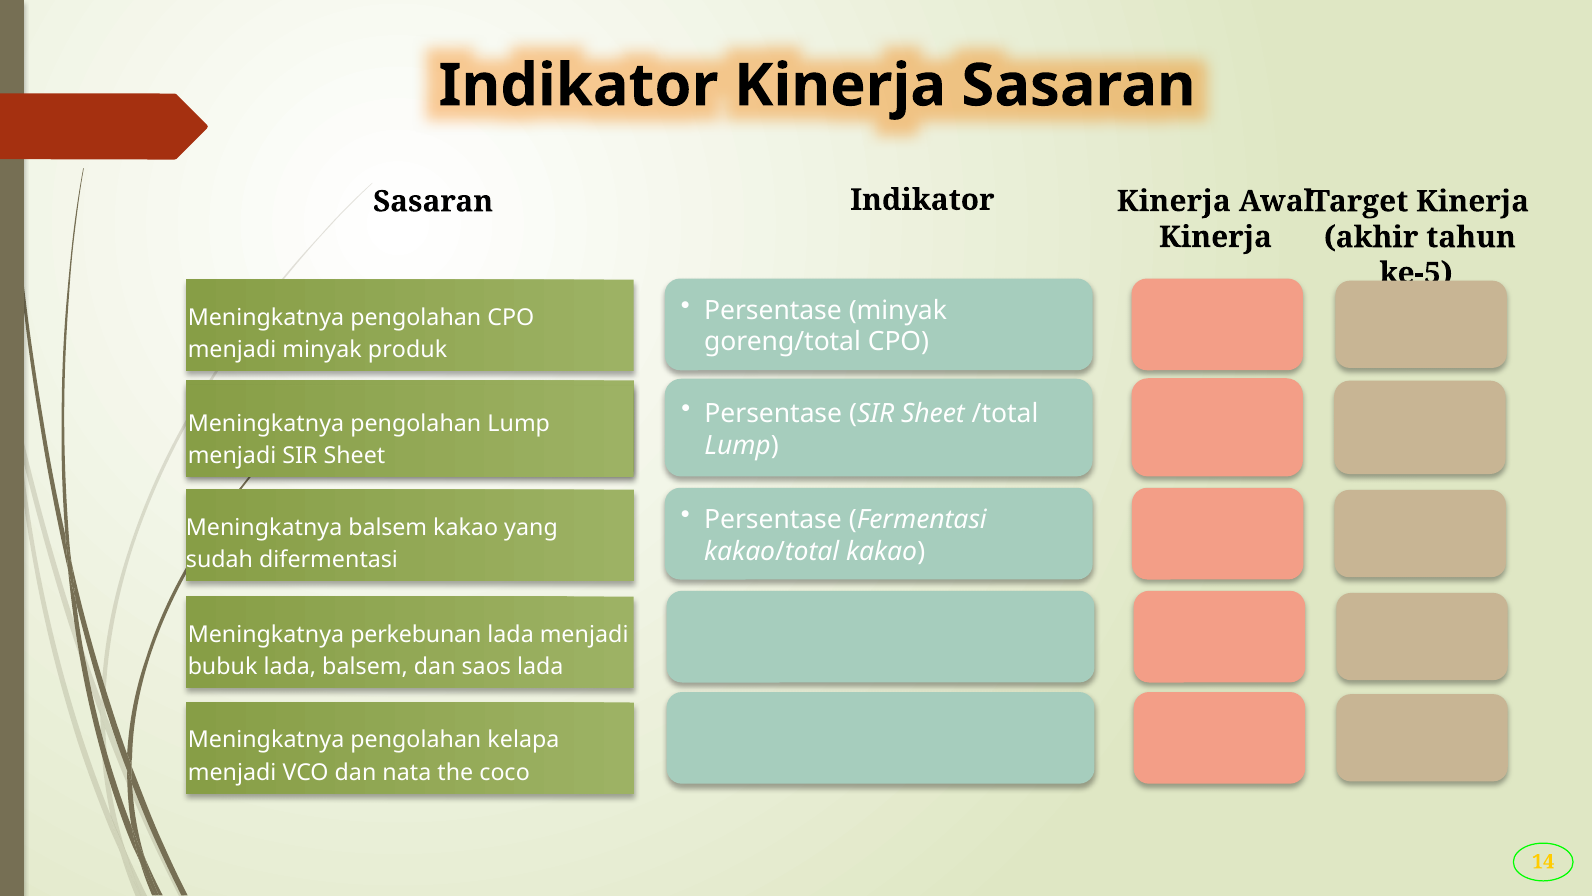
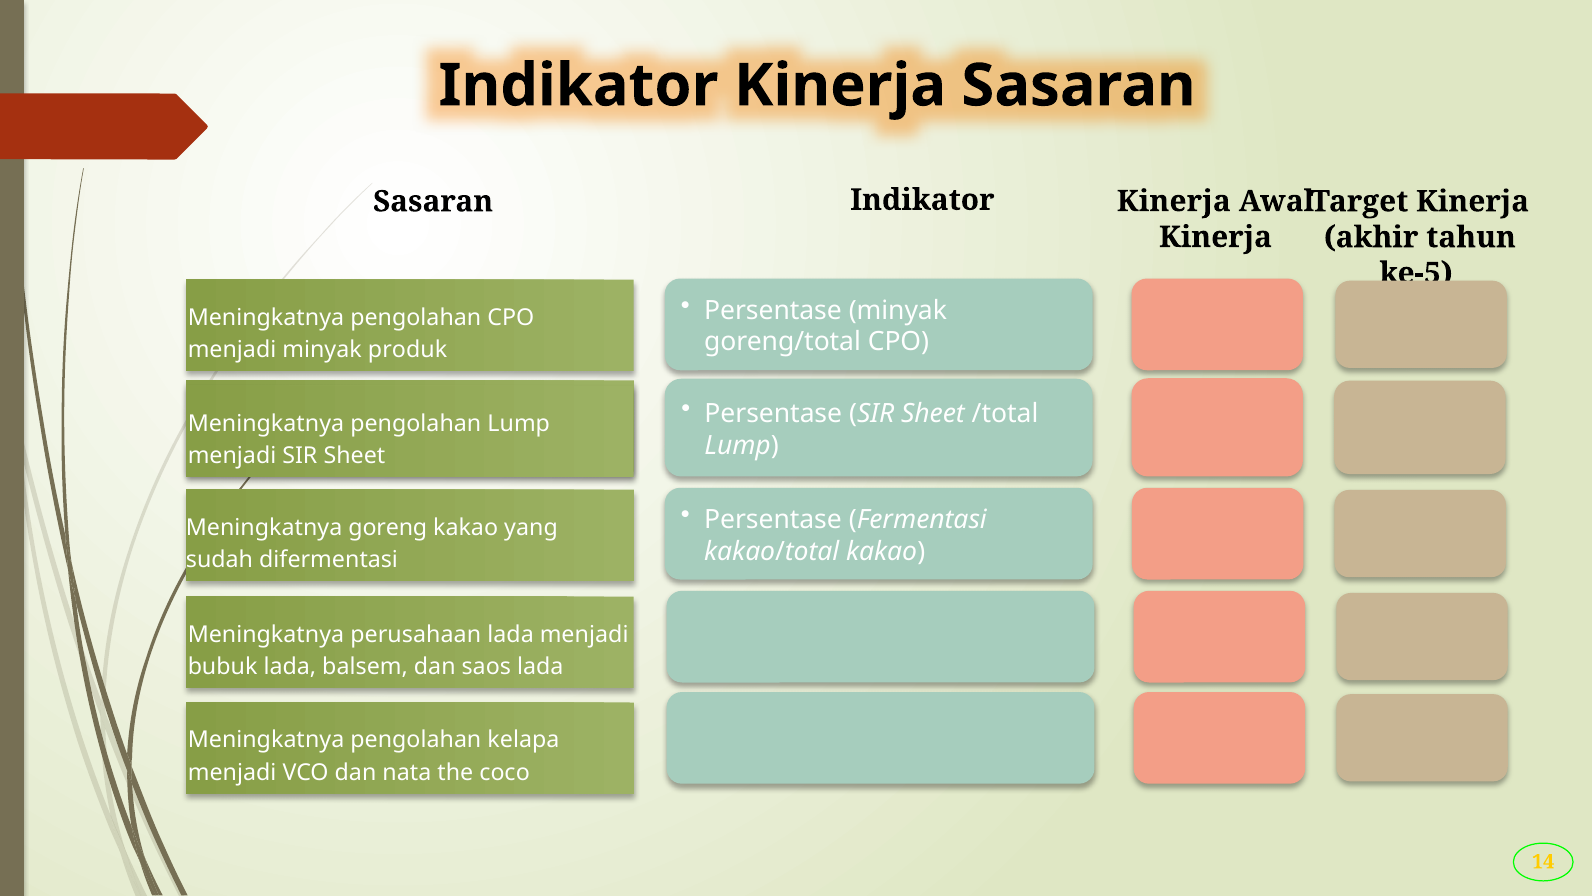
Meningkatnya balsem: balsem -> goreng
perkebunan: perkebunan -> perusahaan
